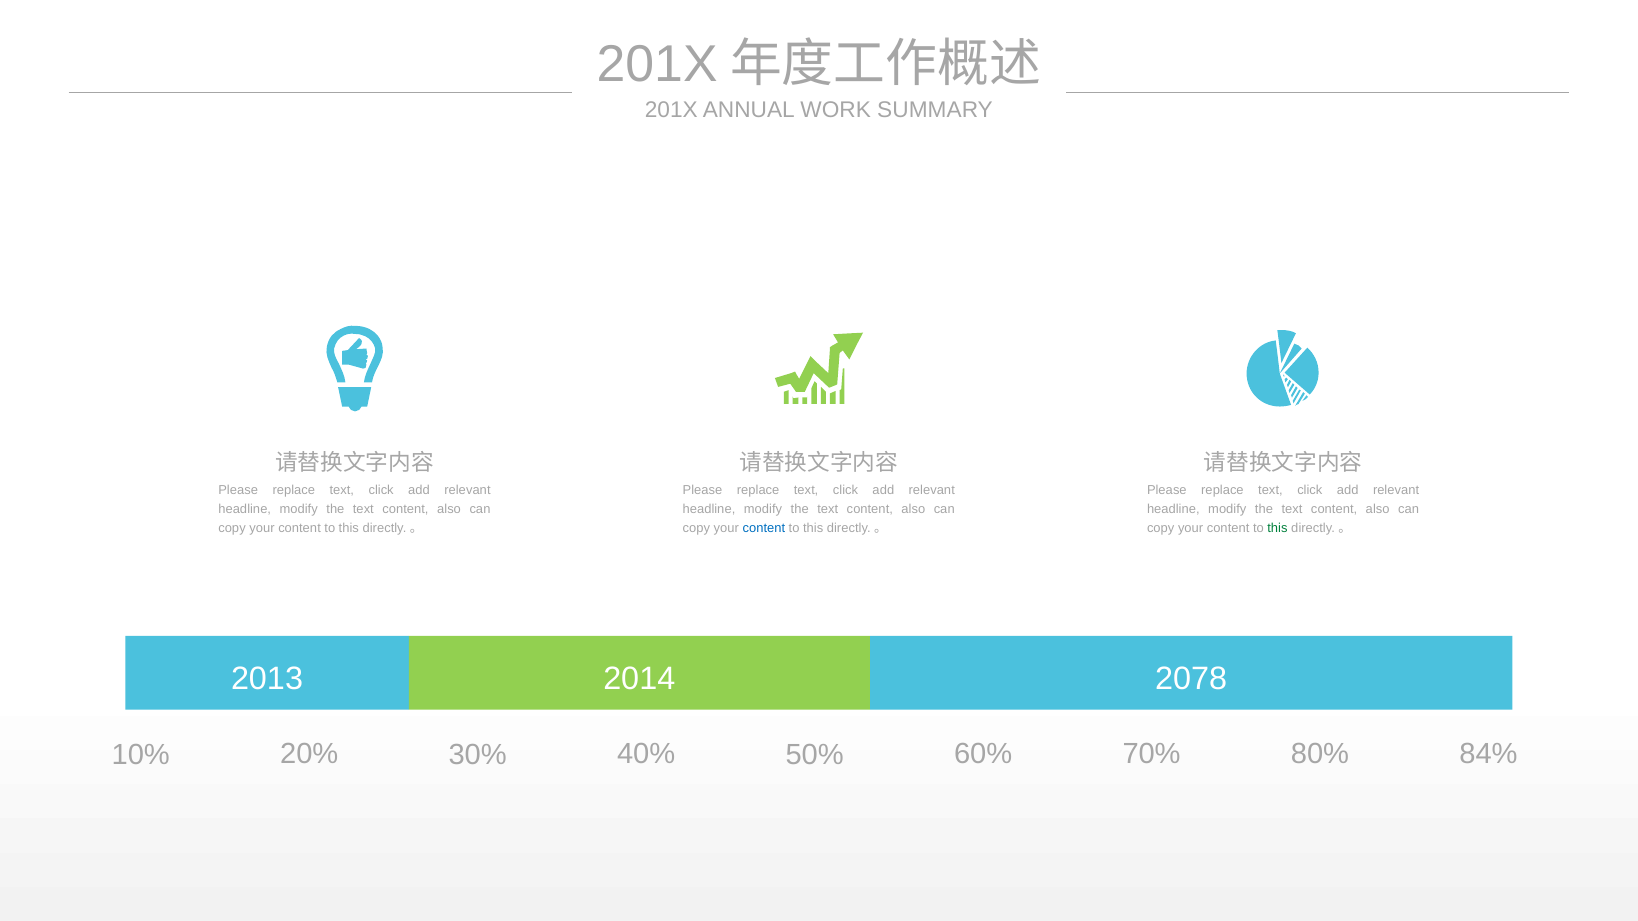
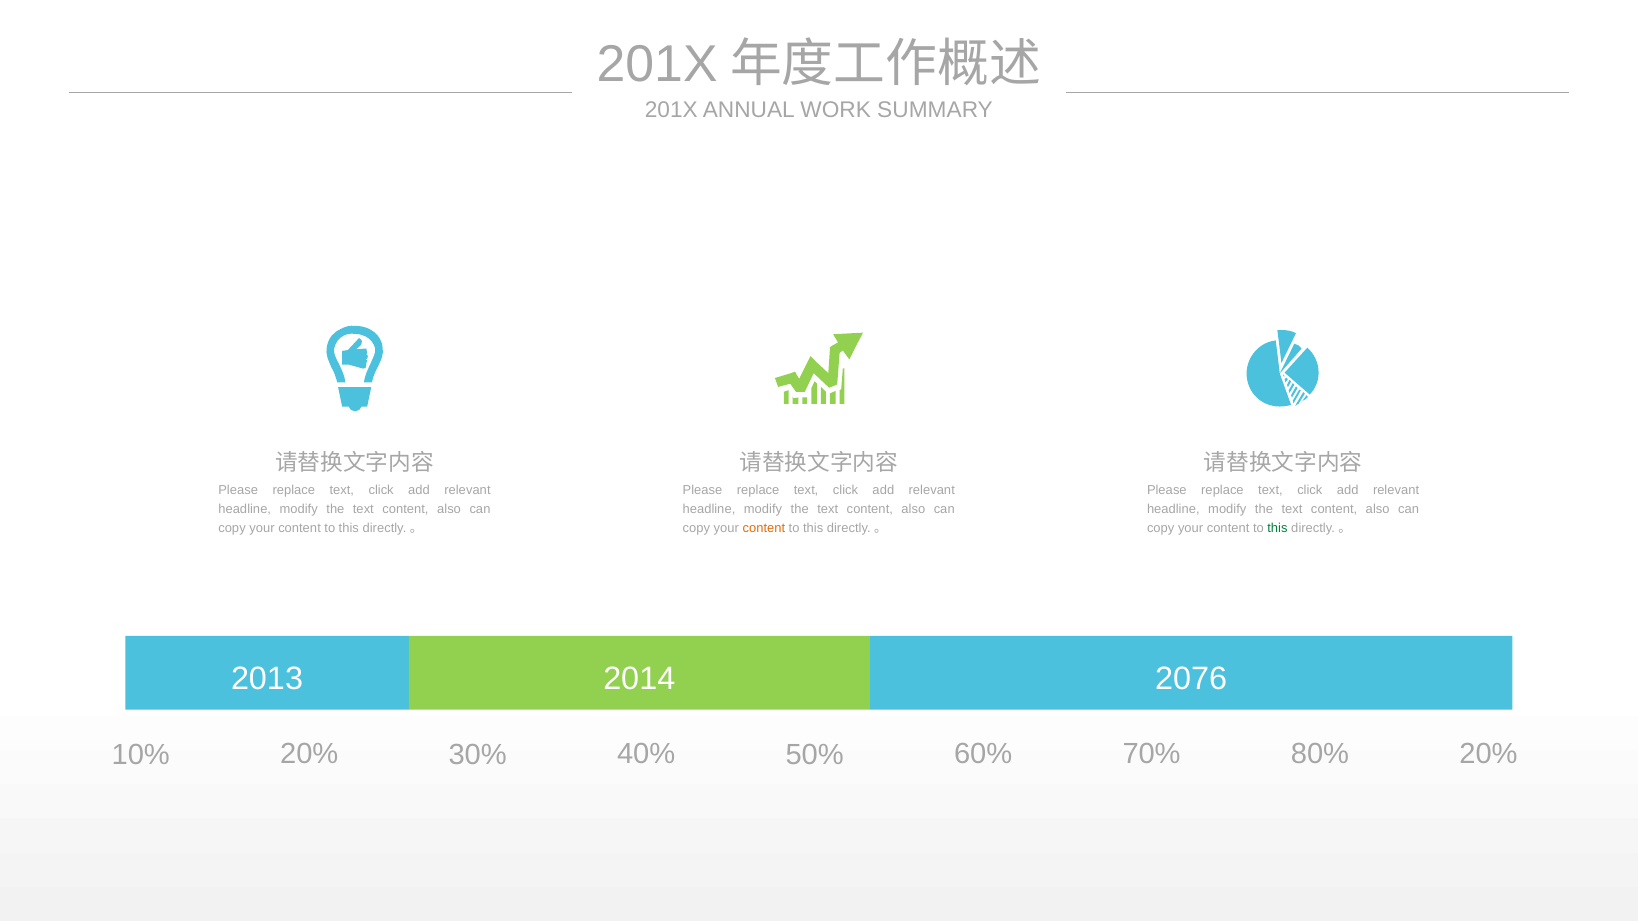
content at (764, 528) colour: blue -> orange
2078: 2078 -> 2076
80% 84%: 84% -> 20%
